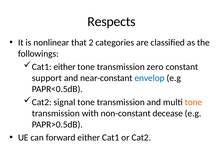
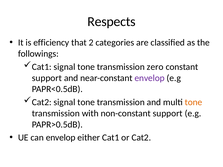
nonlinear: nonlinear -> efficiency
Cat1 either: either -> signal
envelop at (150, 78) colour: blue -> purple
non-constant decease: decease -> support
can forward: forward -> envelop
